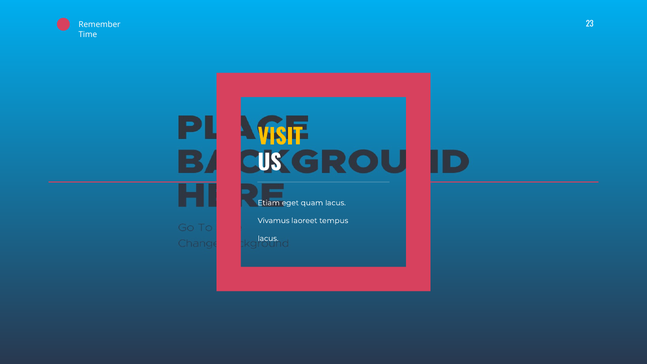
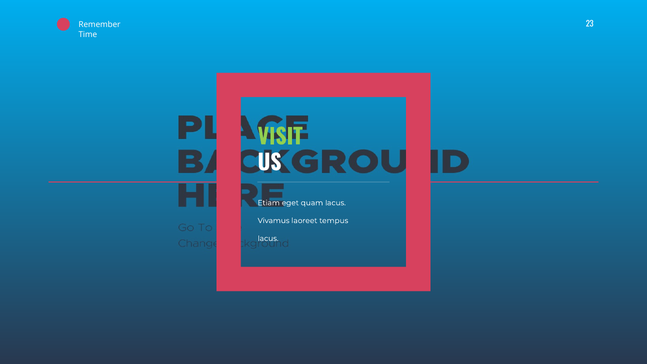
VISIT colour: yellow -> light green
